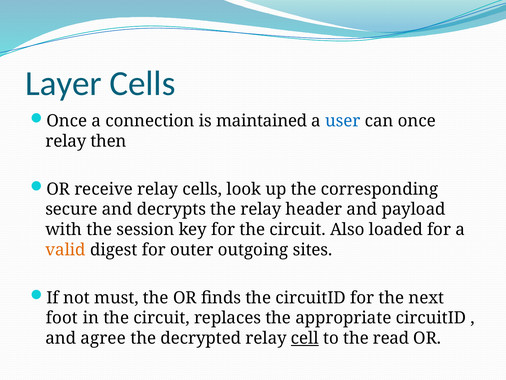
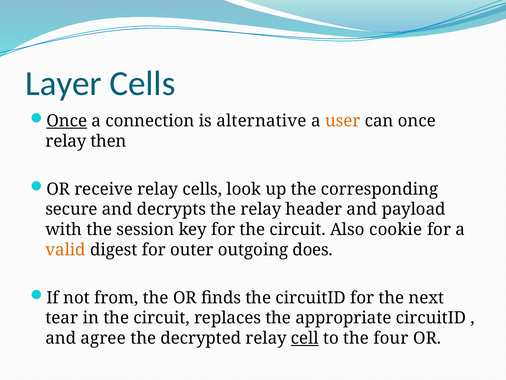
Once at (67, 121) underline: none -> present
maintained: maintained -> alternative
user colour: blue -> orange
loaded: loaded -> cookie
sites: sites -> does
must: must -> from
foot: foot -> tear
read: read -> four
